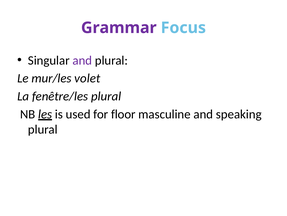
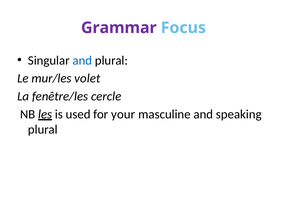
and at (82, 60) colour: purple -> blue
fenêtre/les plural: plural -> cercle
floor: floor -> your
